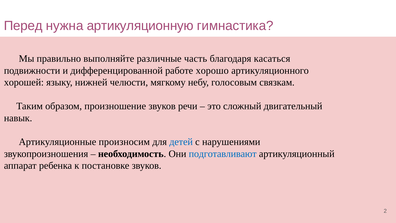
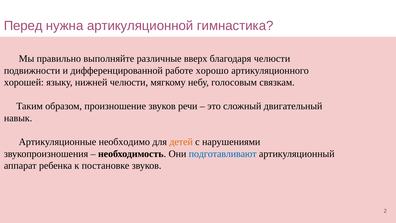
артикуляционную: артикуляционную -> артикуляционной
часть: часть -> вверх
благодаря касаться: касаться -> челюсти
произносим: произносим -> необходимо
детей colour: blue -> orange
